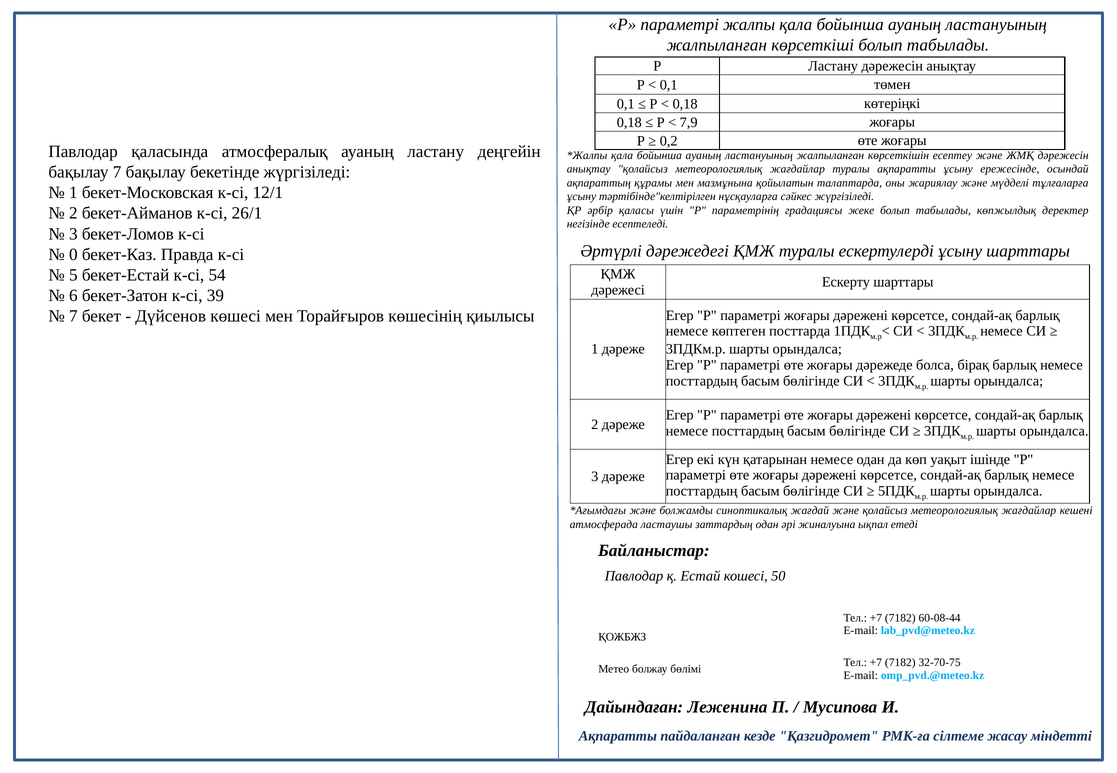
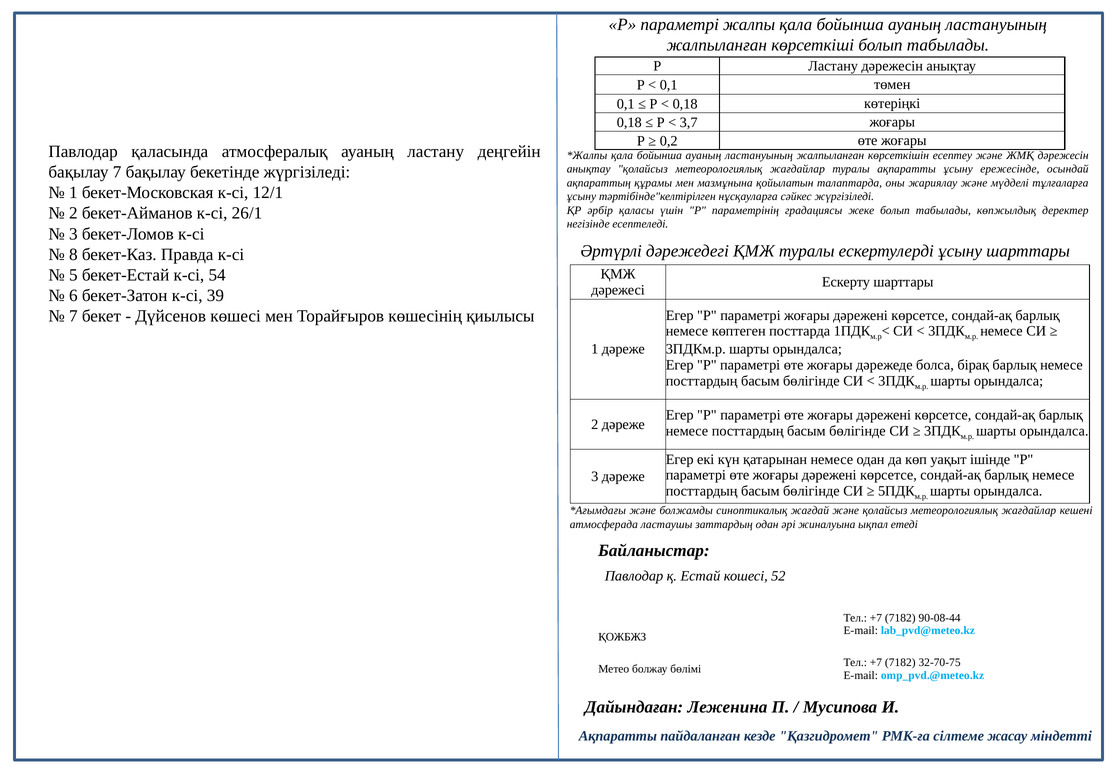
7,9: 7,9 -> 3,7
0: 0 -> 8
50: 50 -> 52
60-08-44: 60-08-44 -> 90-08-44
